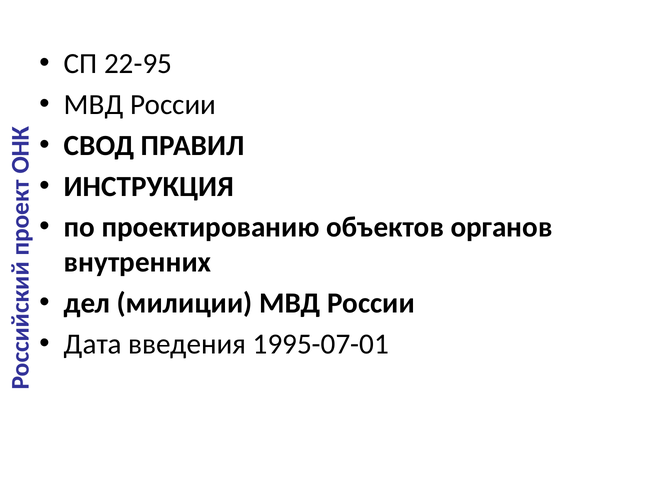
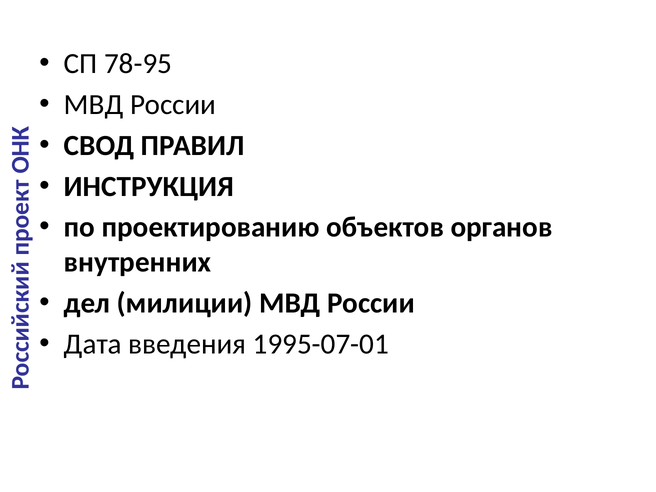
22-95: 22-95 -> 78-95
